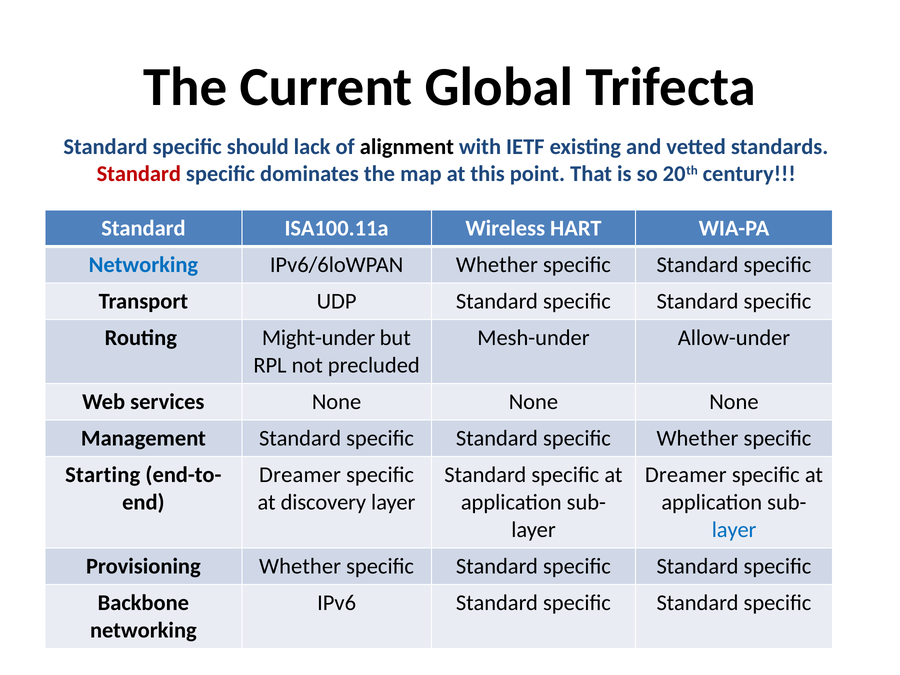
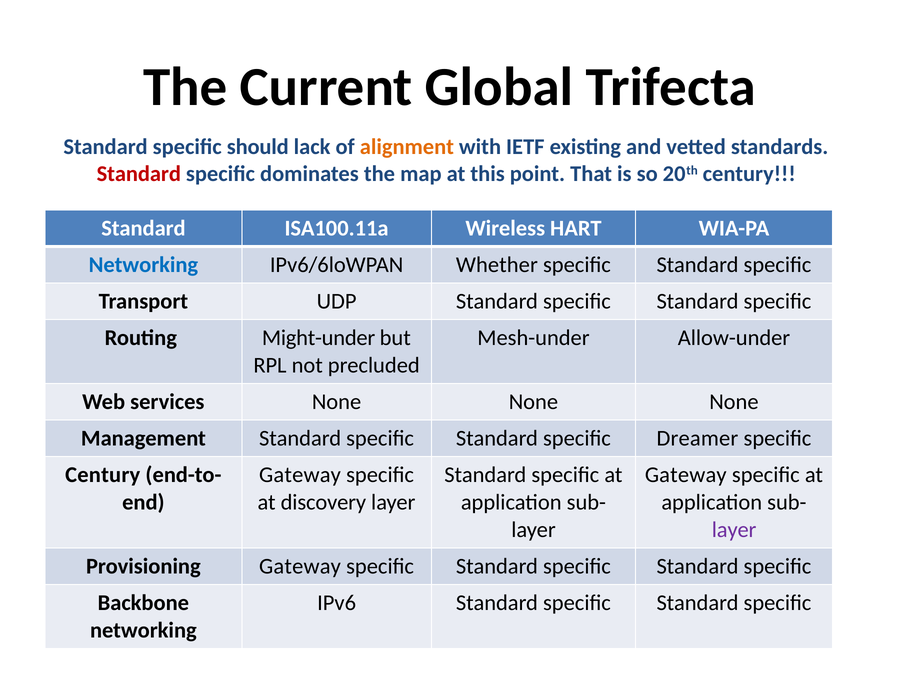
alignment colour: black -> orange
specific Whether: Whether -> Dreamer
Starting at (103, 475): Starting -> Century
Dreamer at (300, 475): Dreamer -> Gateway
Dreamer at (686, 475): Dreamer -> Gateway
layer at (734, 530) colour: blue -> purple
Provisioning Whether: Whether -> Gateway
